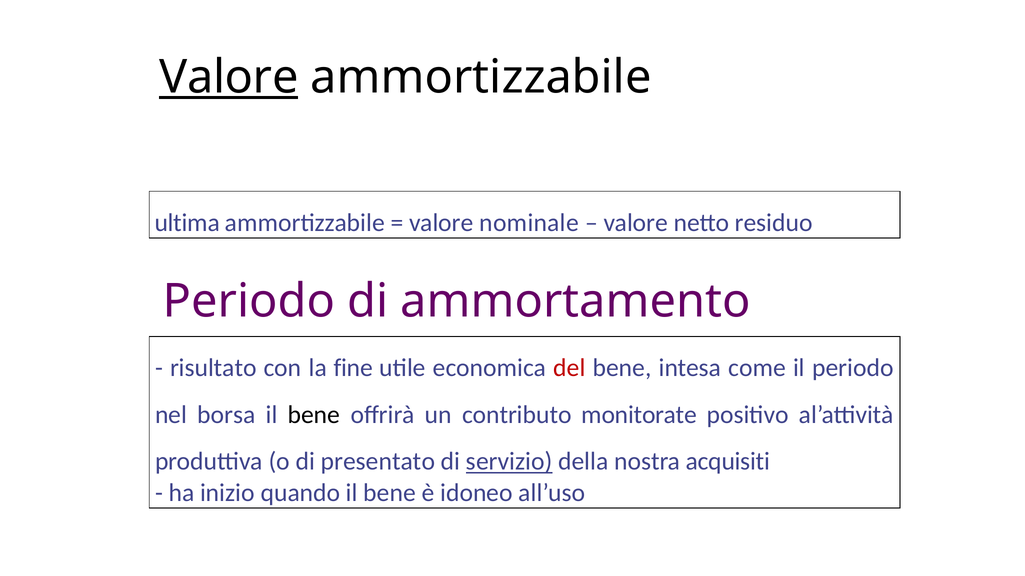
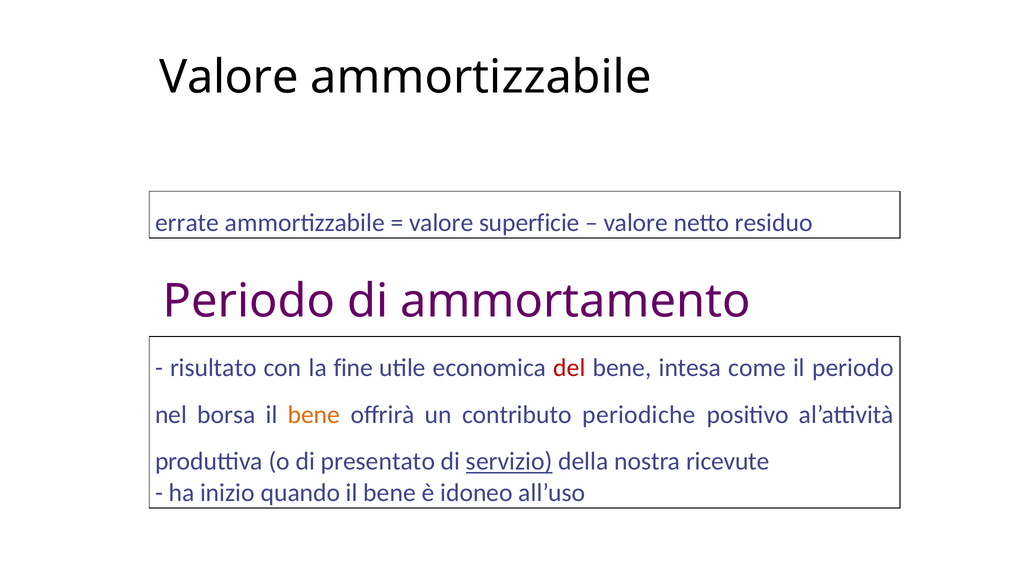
Valore at (229, 77) underline: present -> none
ultima: ultima -> errate
nominale: nominale -> superficie
bene at (314, 415) colour: black -> orange
monitorate: monitorate -> periodiche
acquisiti: acquisiti -> ricevute
